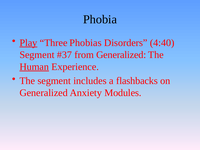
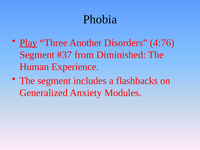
Phobias: Phobias -> Another
4:40: 4:40 -> 4:76
from Generalized: Generalized -> Diminished
Human underline: present -> none
